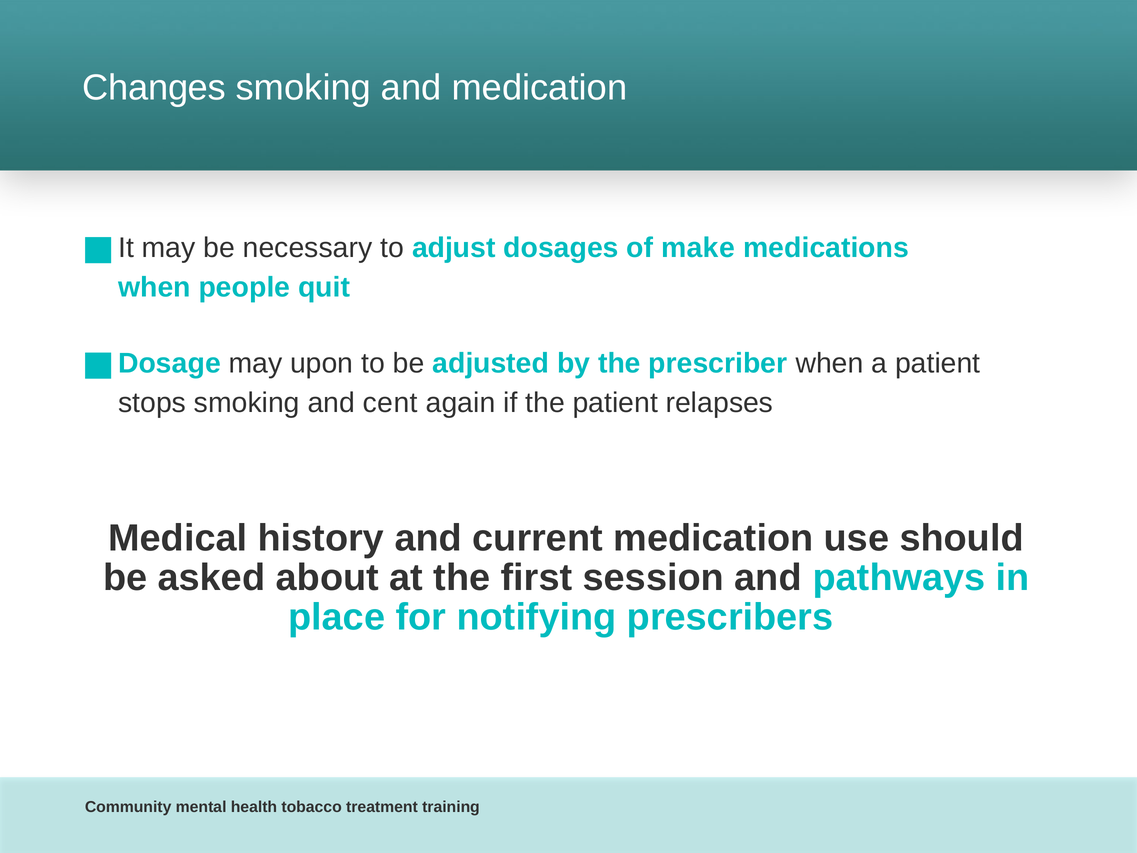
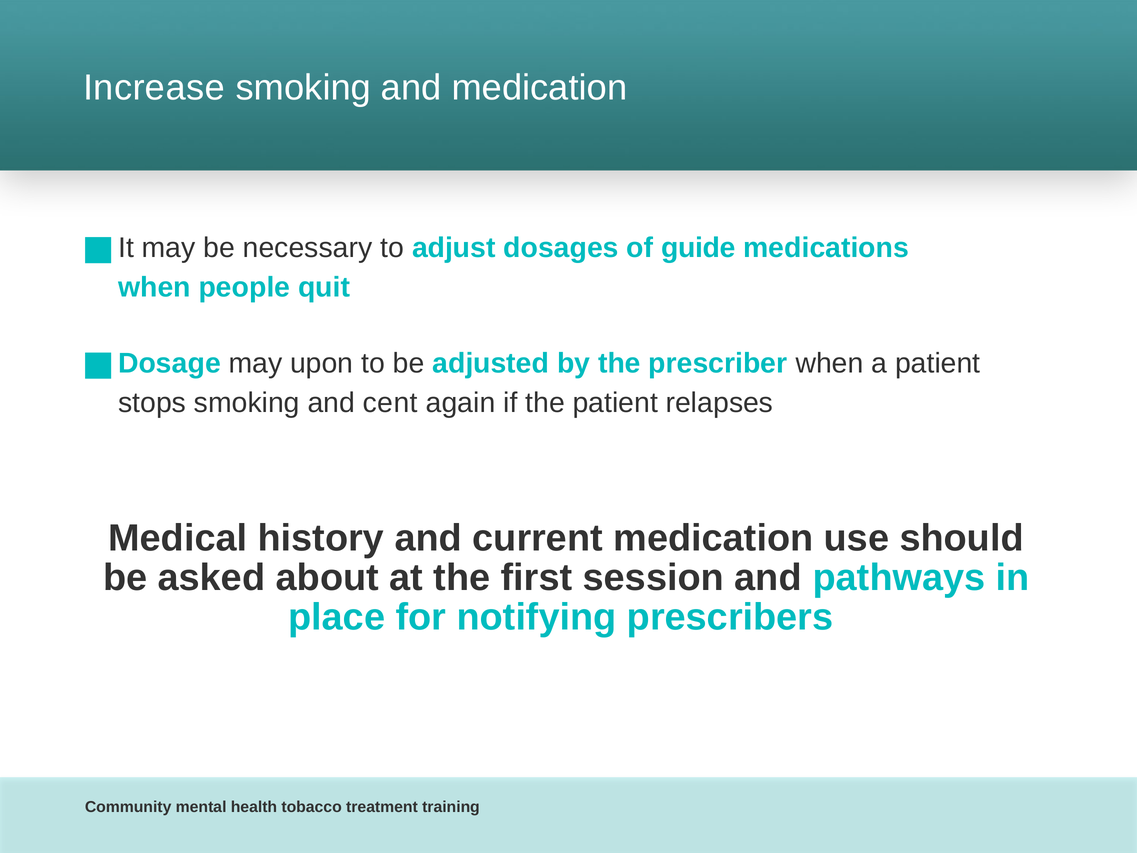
Changes: Changes -> Increase
make: make -> guide
